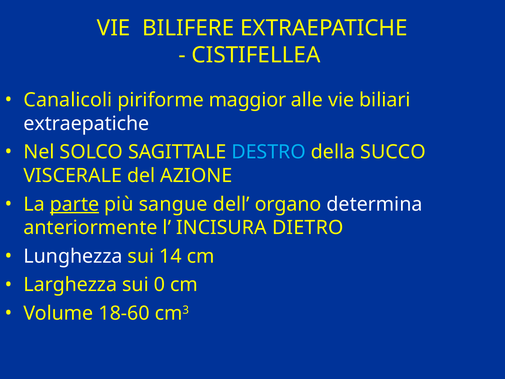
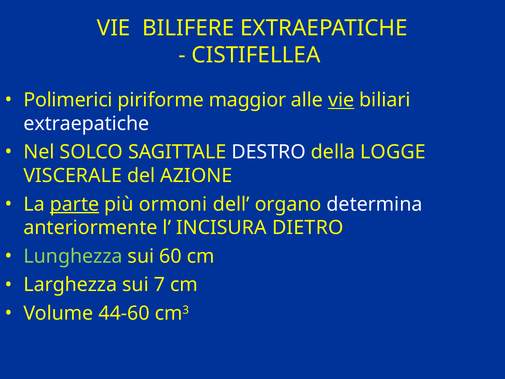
Canalicoli: Canalicoli -> Polimerici
vie at (341, 100) underline: none -> present
DESTRO colour: light blue -> white
SUCCO: SUCCO -> LOGGE
sangue: sangue -> ormoni
Lunghezza colour: white -> light green
14: 14 -> 60
0: 0 -> 7
18-60: 18-60 -> 44-60
